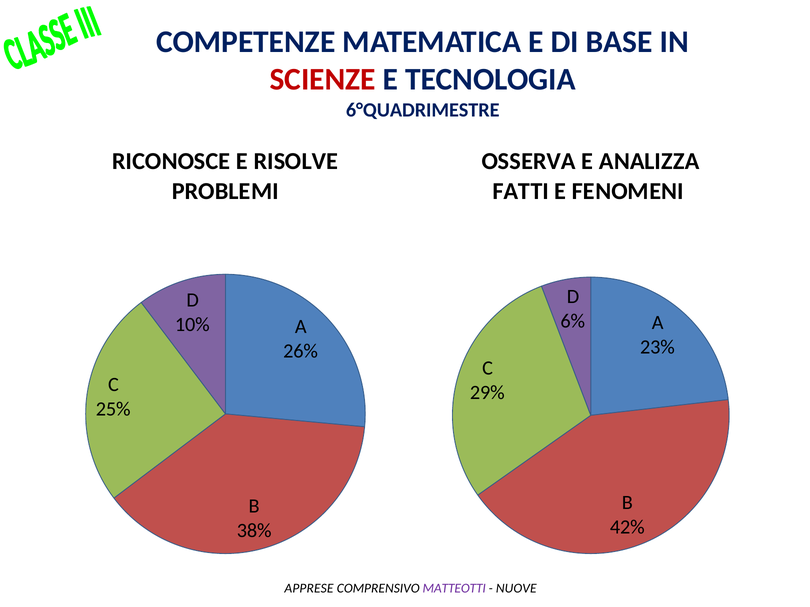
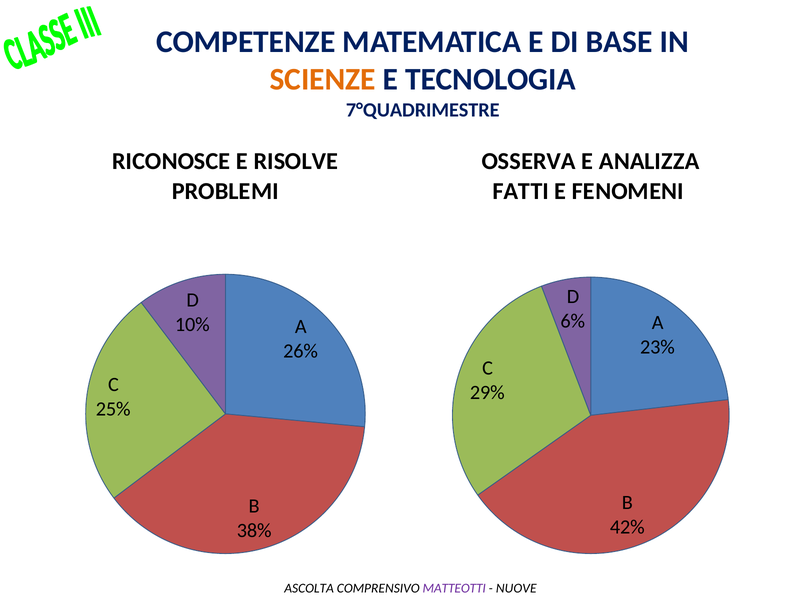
SCIENZE colour: red -> orange
6°QUADRIMESTRE: 6°QUADRIMESTRE -> 7°QUADRIMESTRE
APPRESE: APPRESE -> ASCOLTA
